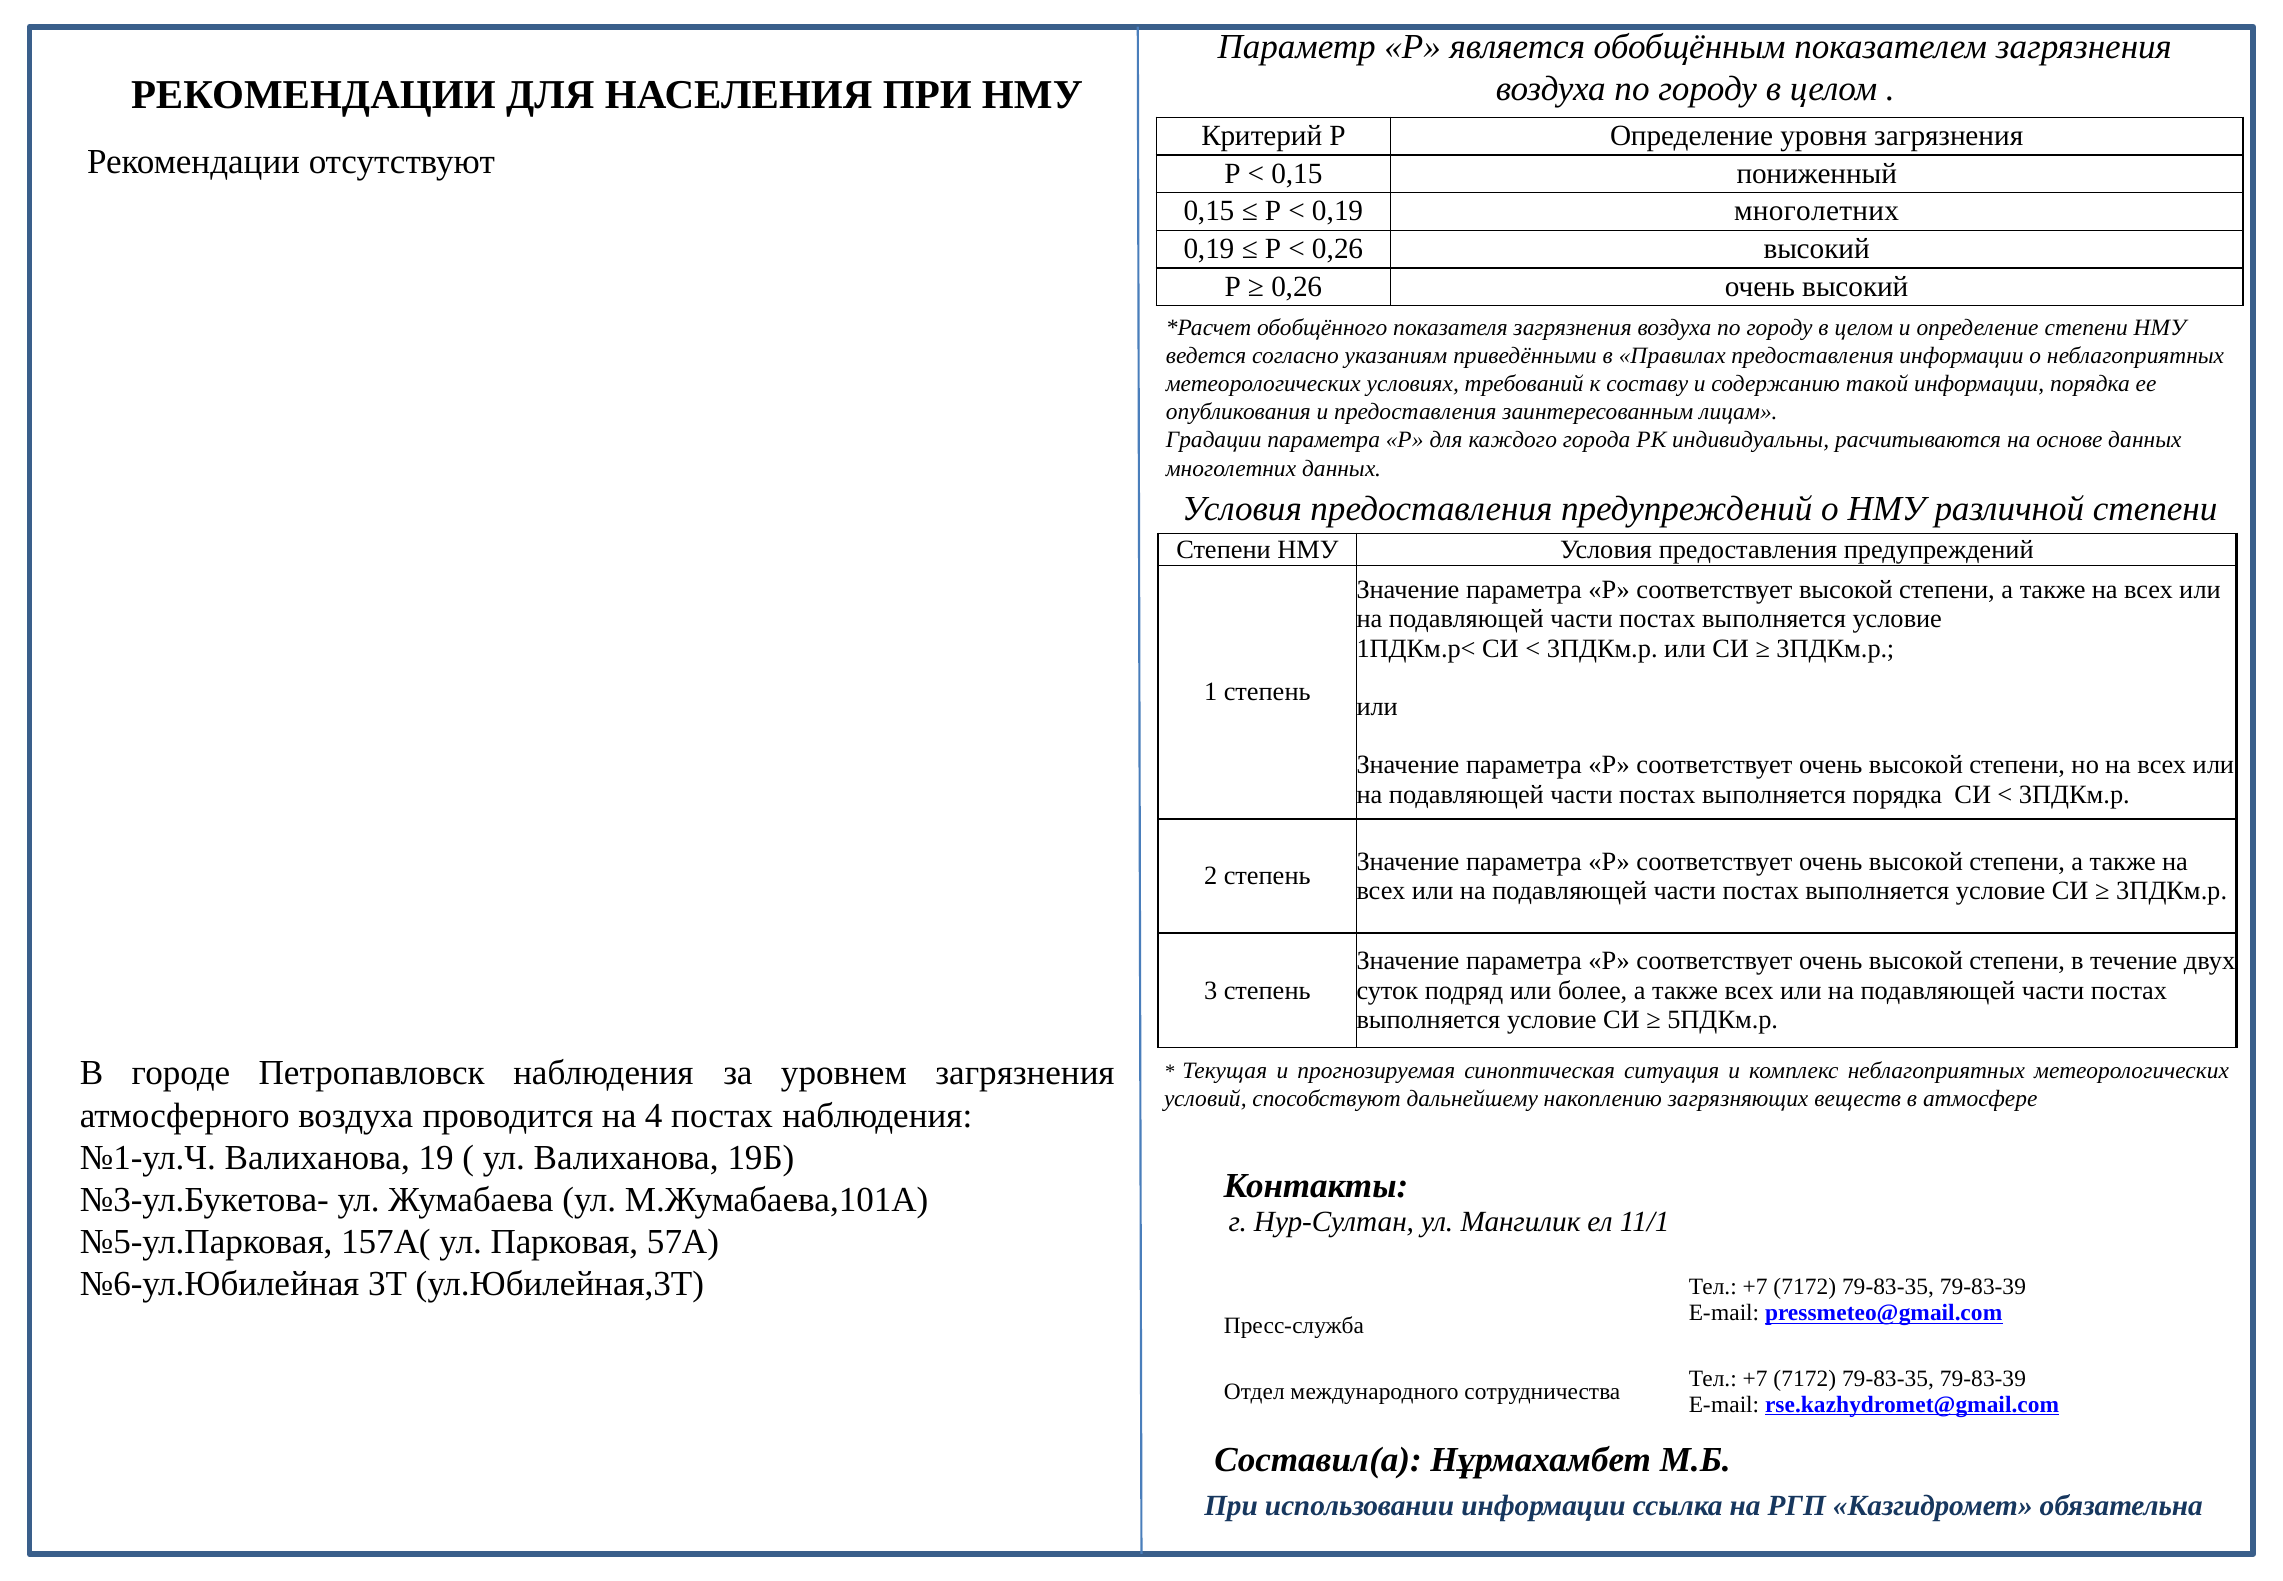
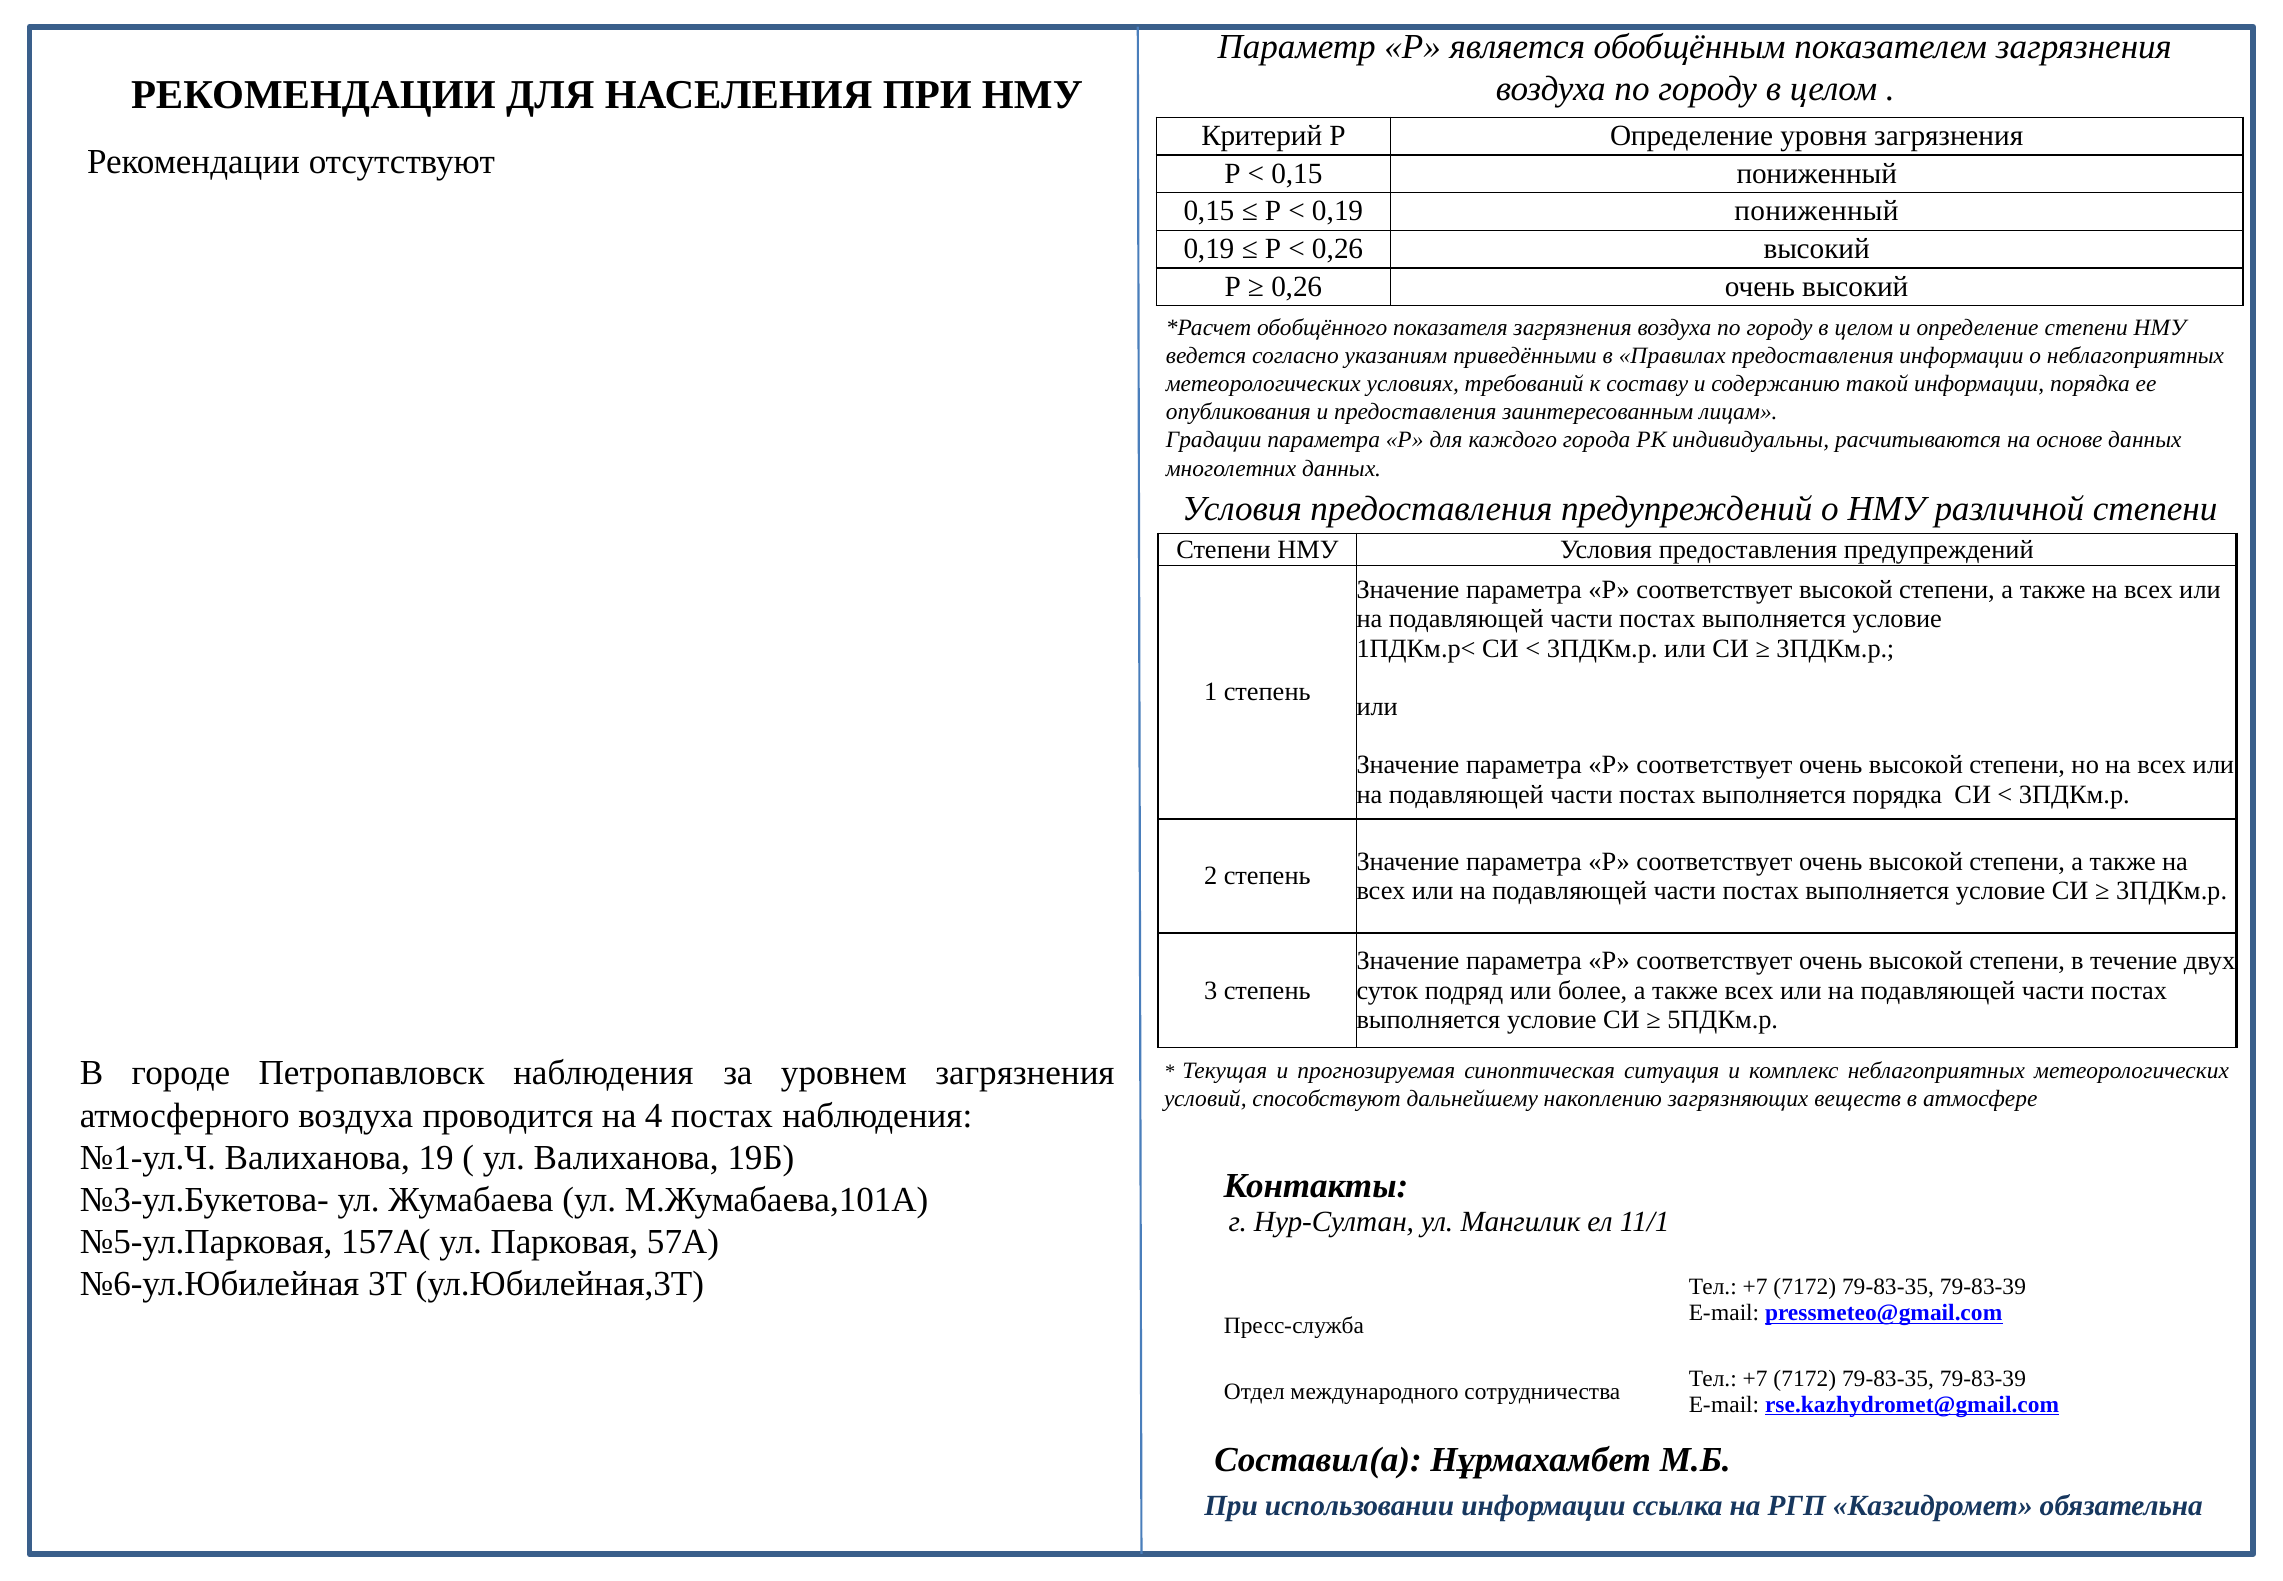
0,19 многолетних: многолетних -> пониженный
